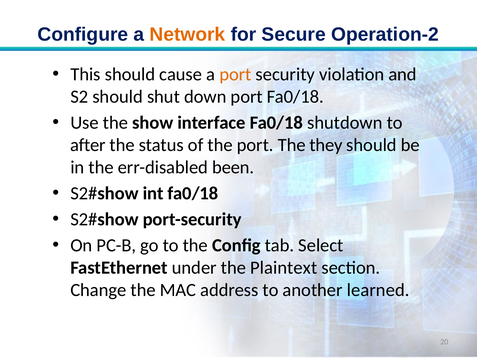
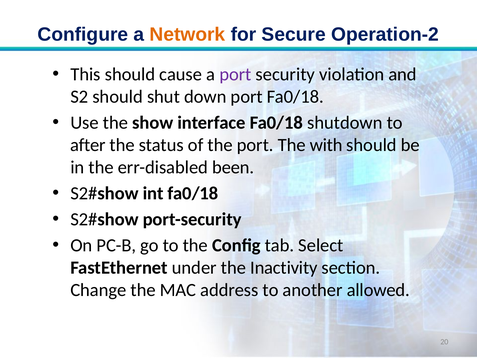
port at (235, 74) colour: orange -> purple
they: they -> with
Plaintext: Plaintext -> Inactivity
learned: learned -> allowed
